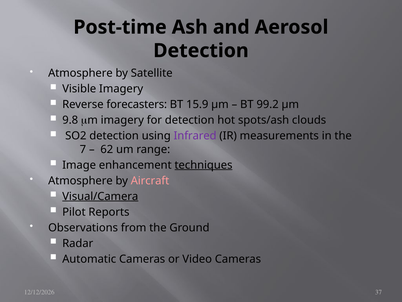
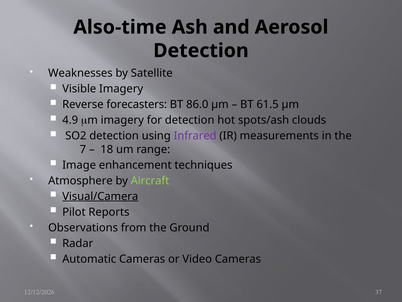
Post-time: Post-time -> Also-time
Atmosphere at (80, 73): Atmosphere -> Weaknesses
15.9: 15.9 -> 86.0
99.2: 99.2 -> 61.5
9.8: 9.8 -> 4.9
62: 62 -> 18
techniques underline: present -> none
Aircraft colour: pink -> light green
